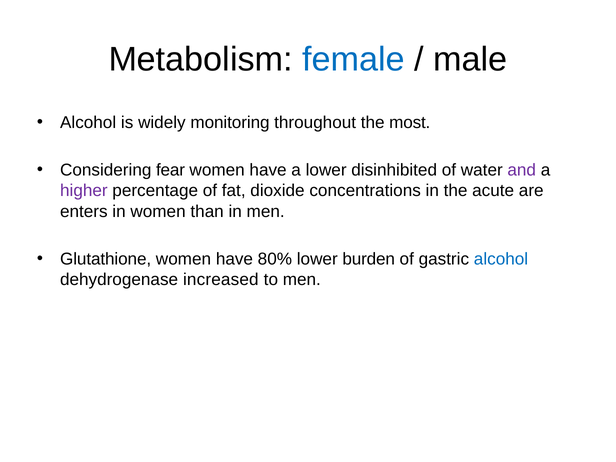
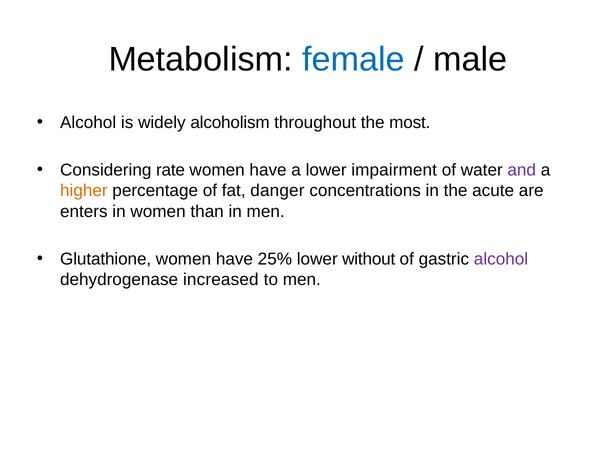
monitoring: monitoring -> alcoholism
fear: fear -> rate
disinhibited: disinhibited -> impairment
higher colour: purple -> orange
dioxide: dioxide -> danger
80%: 80% -> 25%
burden: burden -> without
alcohol at (501, 259) colour: blue -> purple
